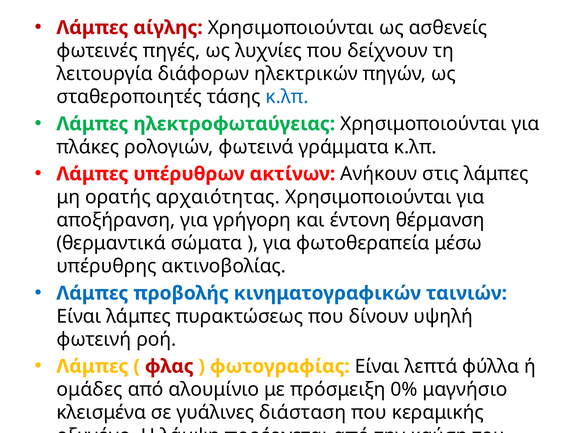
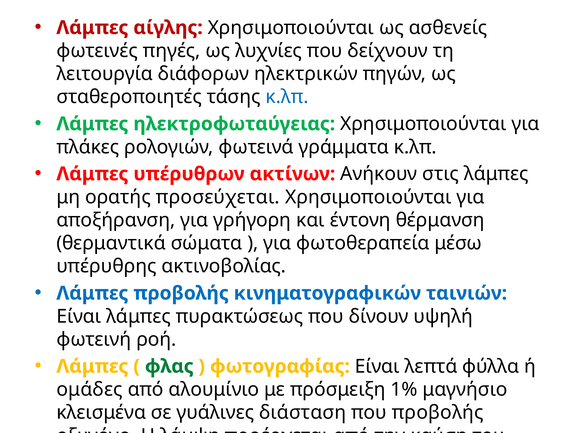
αρχαιότητας: αρχαιότητας -> προσεύχεται
φλας colour: red -> green
0%: 0% -> 1%
που κεραμικής: κεραμικής -> προβολής
